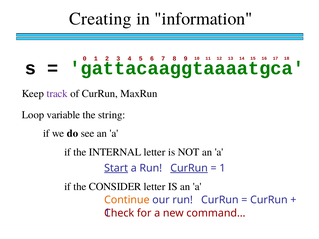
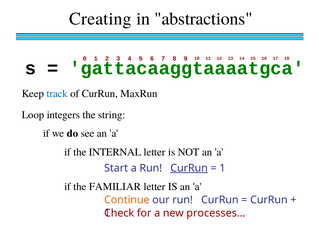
information: information -> abstractions
track colour: purple -> blue
variable: variable -> integers
Start underline: present -> none
CONSIDER: CONSIDER -> FAMILIAR
command…: command… -> processes…
